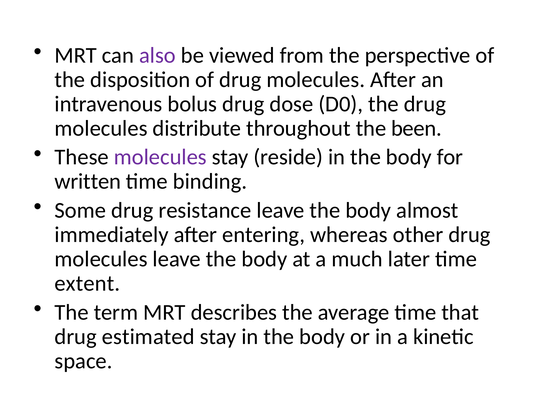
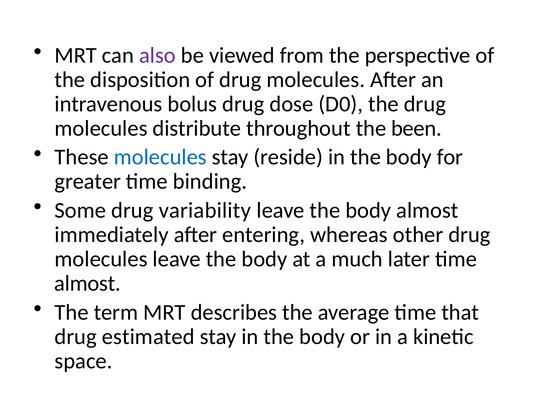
molecules at (160, 157) colour: purple -> blue
written: written -> greater
resistance: resistance -> variability
extent at (87, 283): extent -> almost
